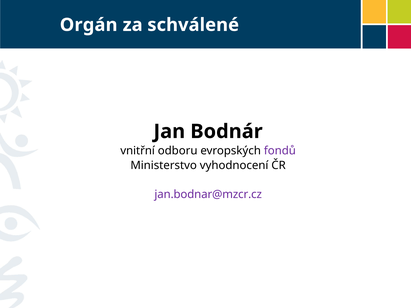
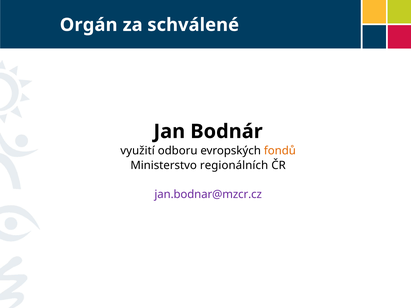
vnitřní: vnitřní -> využití
fondů colour: purple -> orange
vyhodnocení: vyhodnocení -> regionálních
